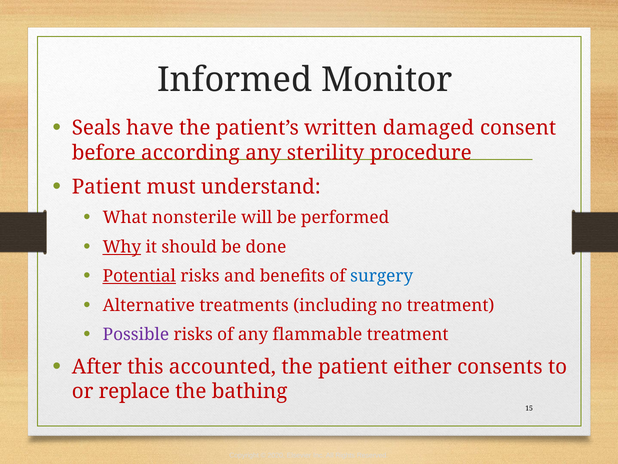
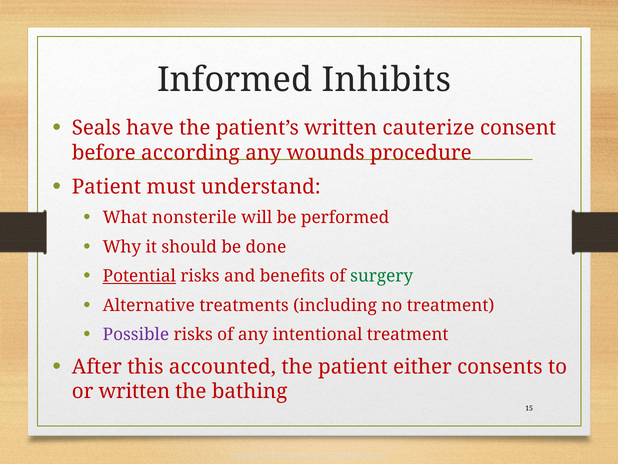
Monitor: Monitor -> Inhibits
damaged: damaged -> cauterize
sterility: sterility -> wounds
Why underline: present -> none
surgery colour: blue -> green
flammable: flammable -> intentional
or replace: replace -> written
